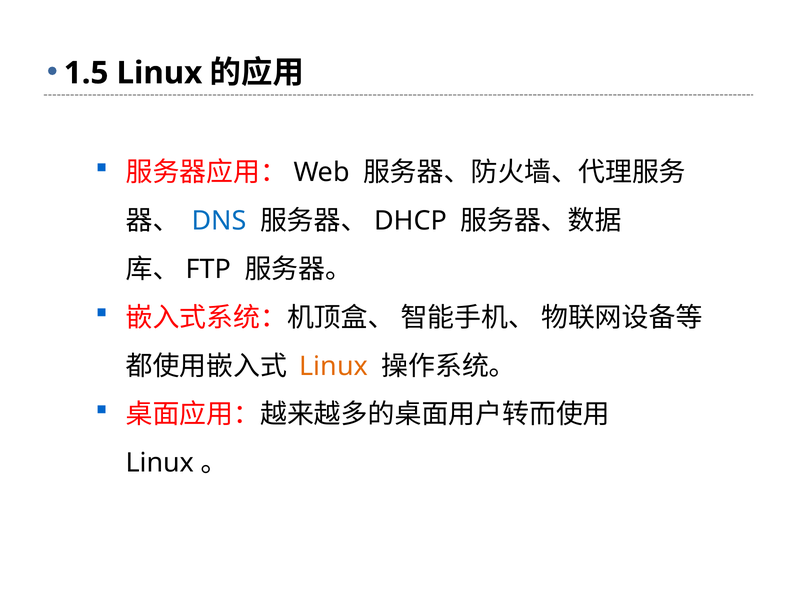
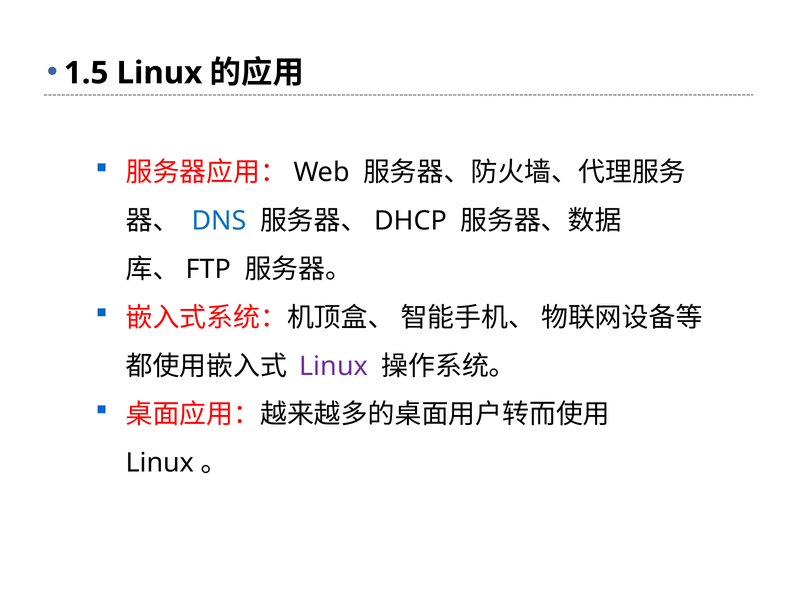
Linux at (334, 366) colour: orange -> purple
